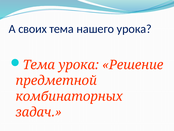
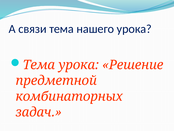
своих: своих -> связи
